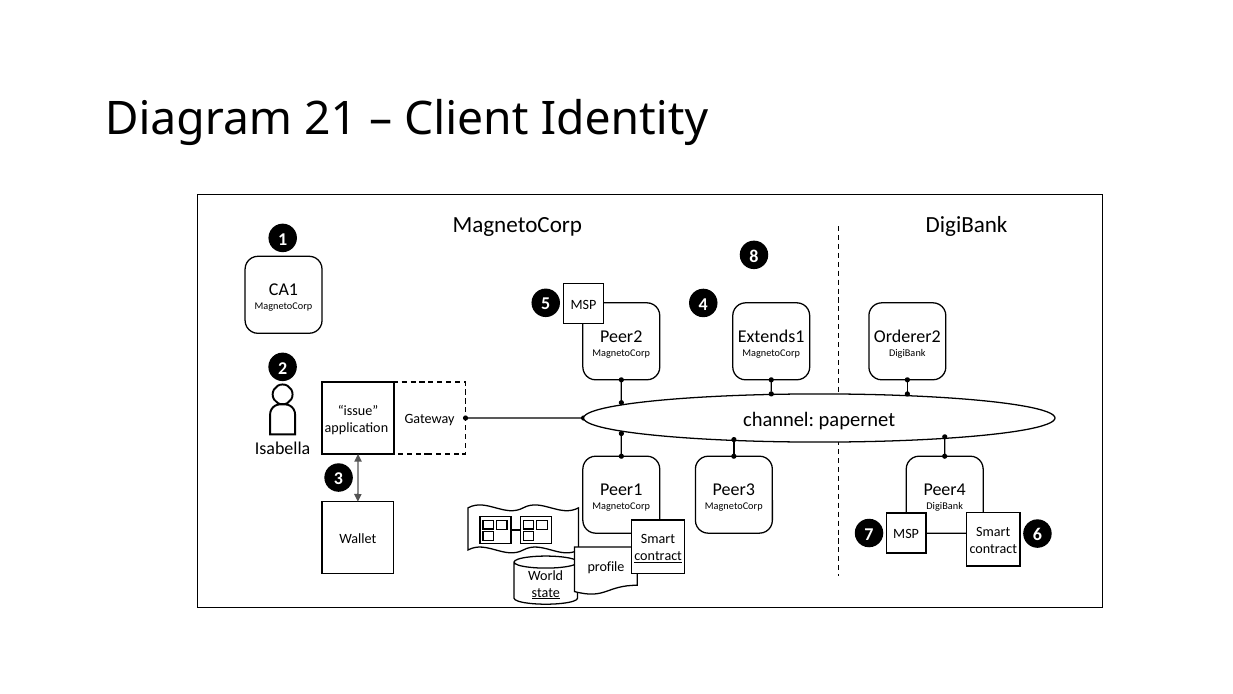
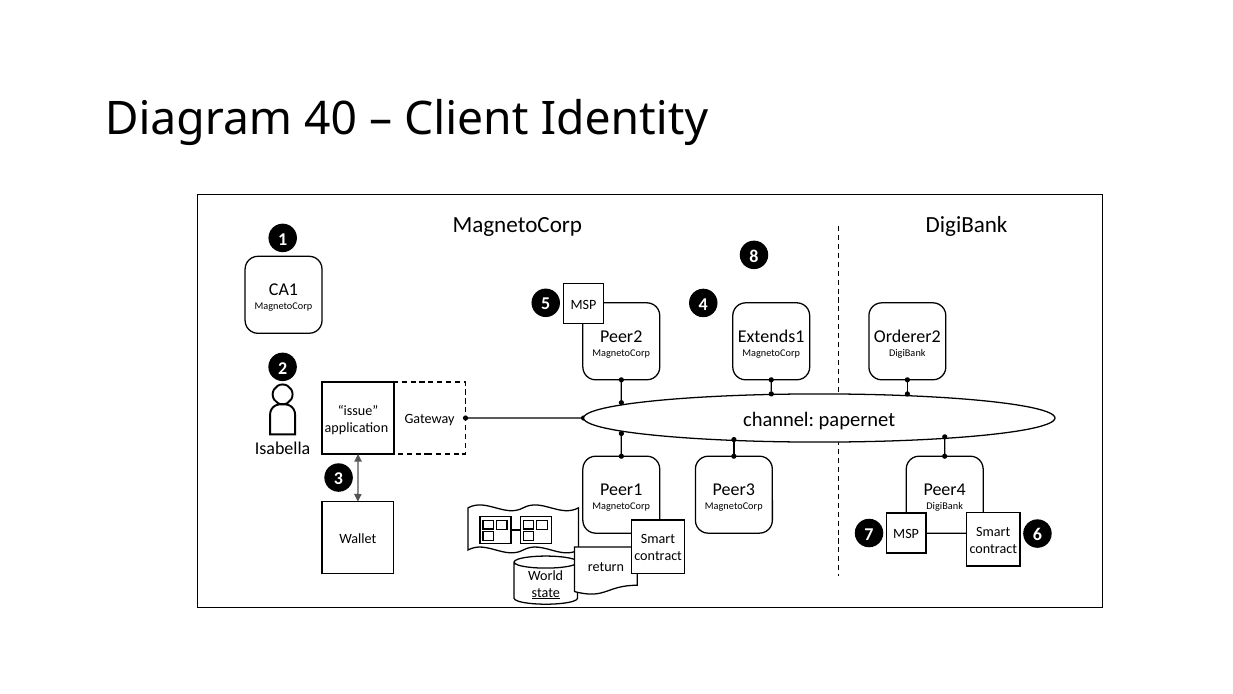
21: 21 -> 40
contract at (658, 556) underline: present -> none
profile: profile -> return
